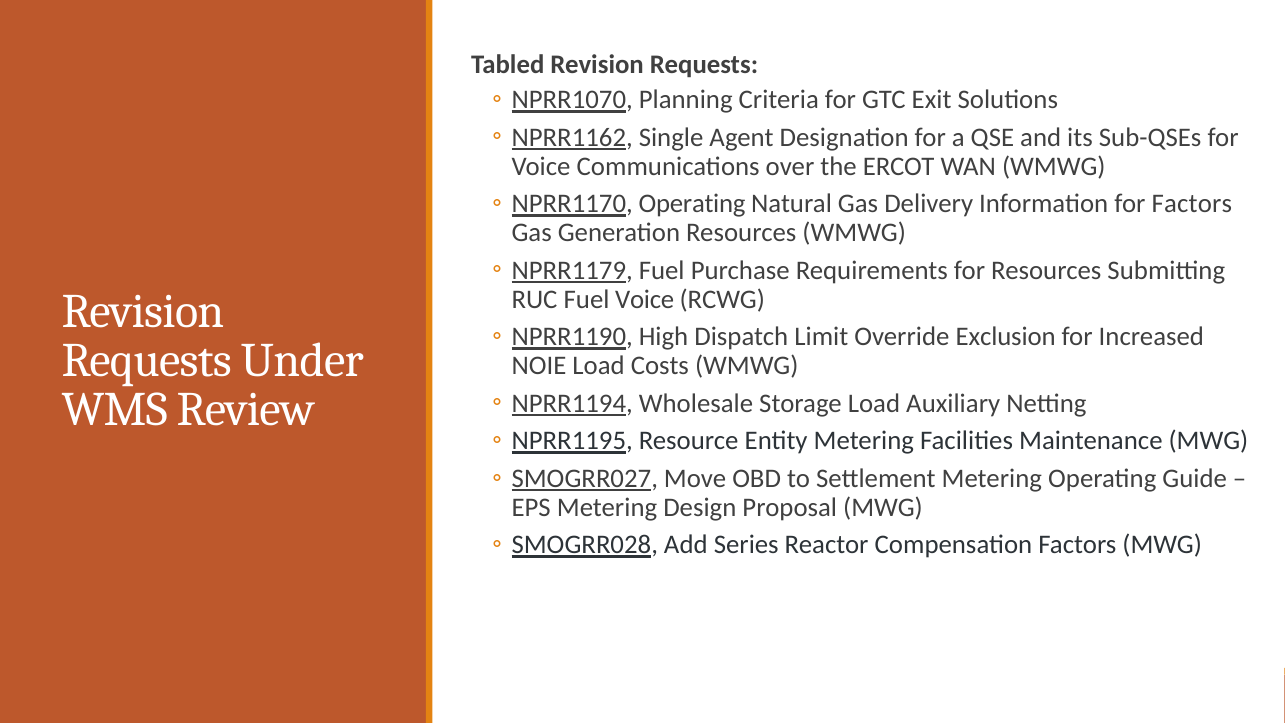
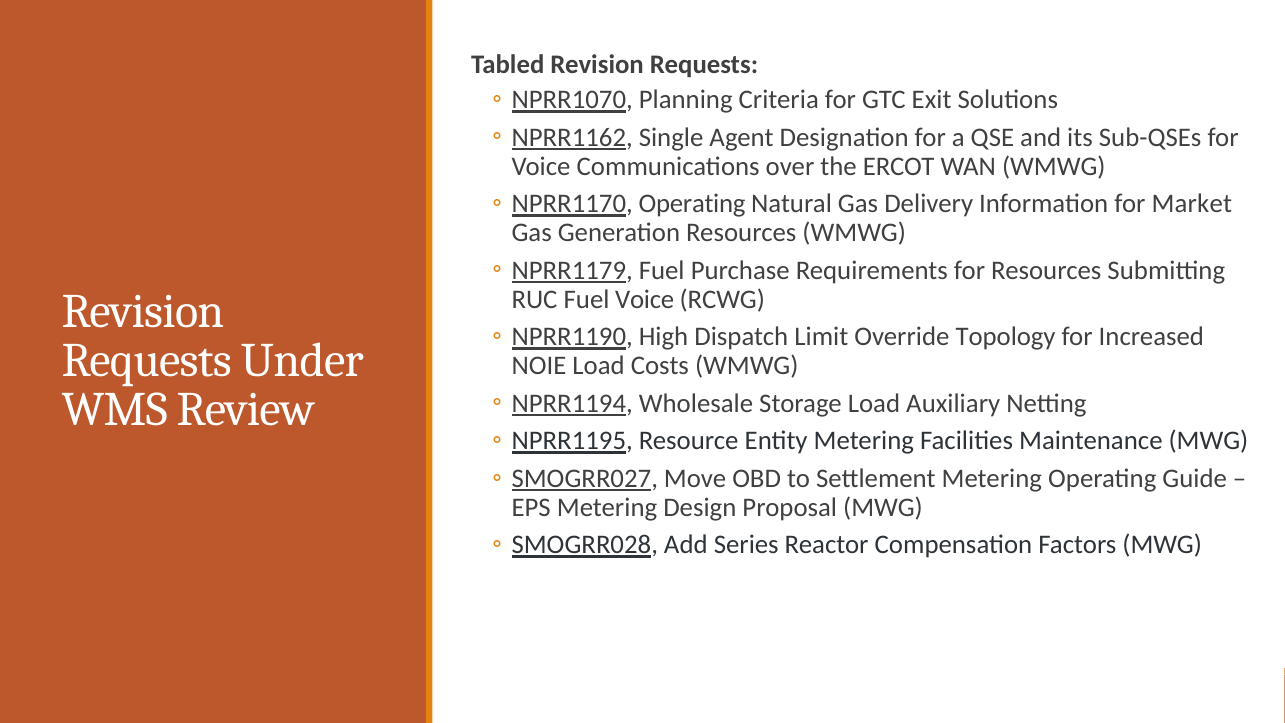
for Factors: Factors -> Market
Exclusion: Exclusion -> Topology
